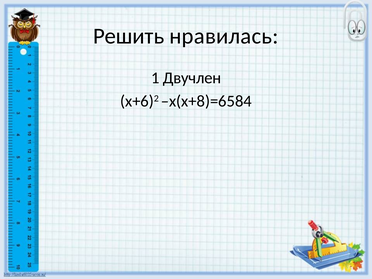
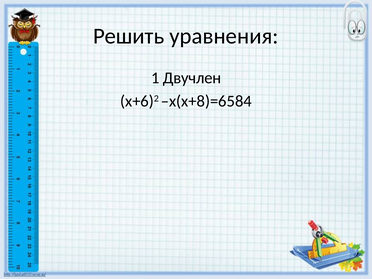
нравилась: нравилась -> уравнения
